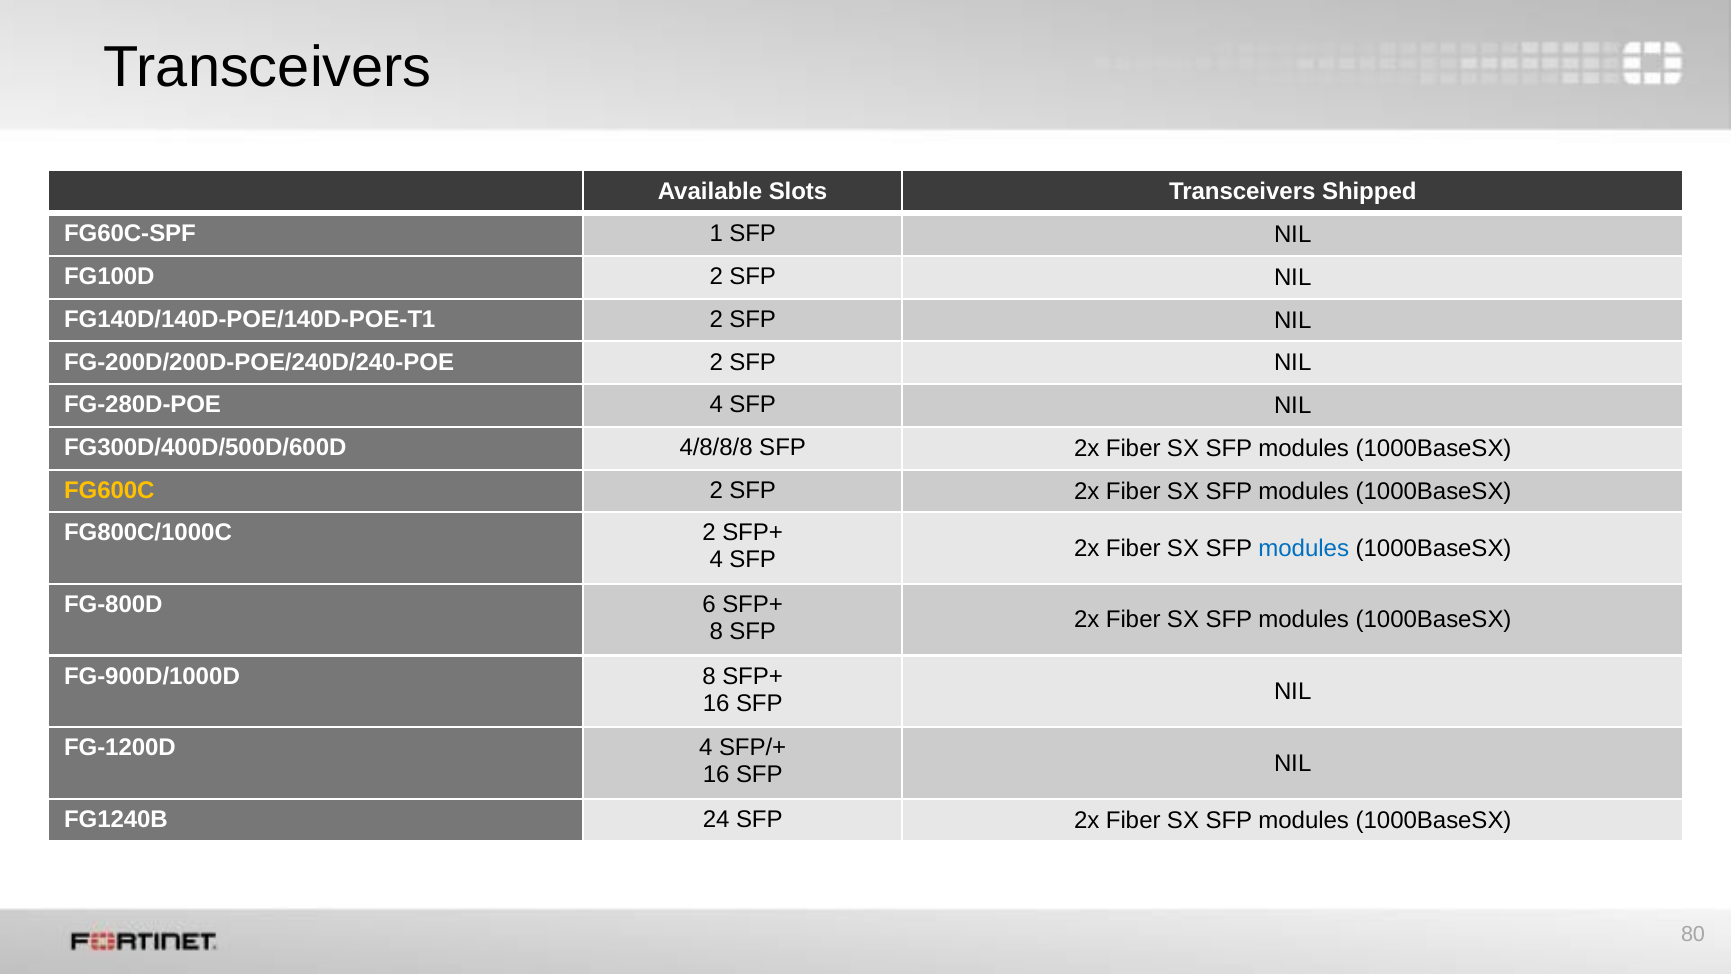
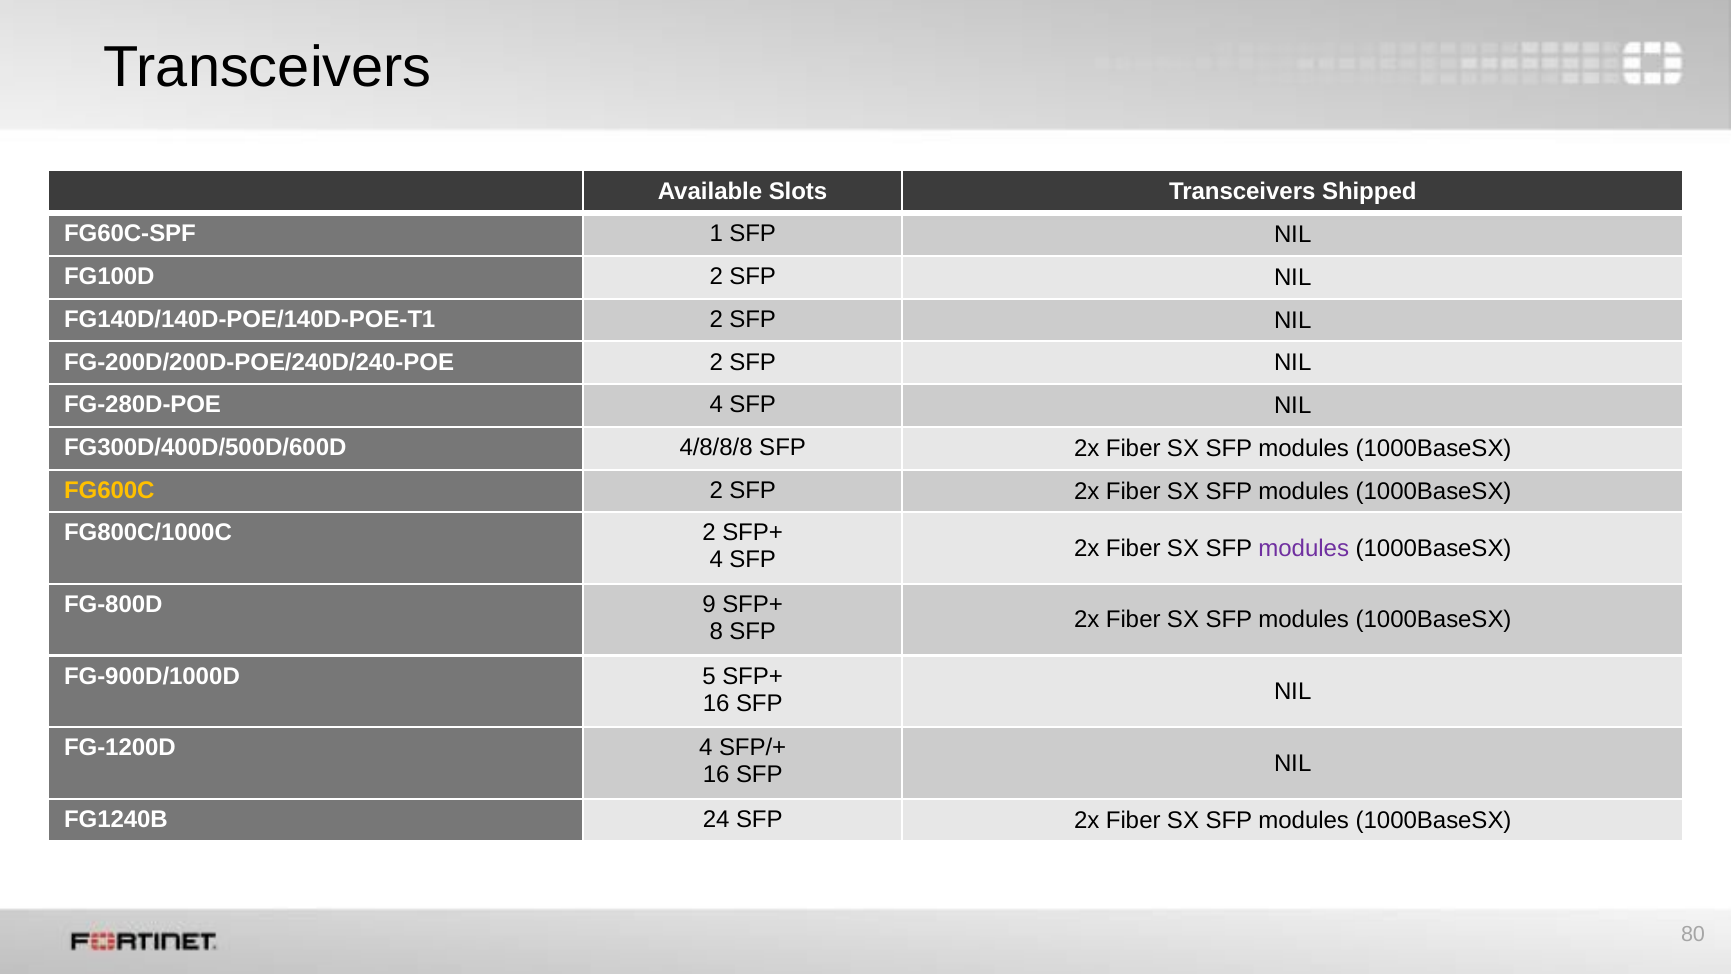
modules at (1304, 548) colour: blue -> purple
6: 6 -> 9
FG-900D/1000D 8: 8 -> 5
